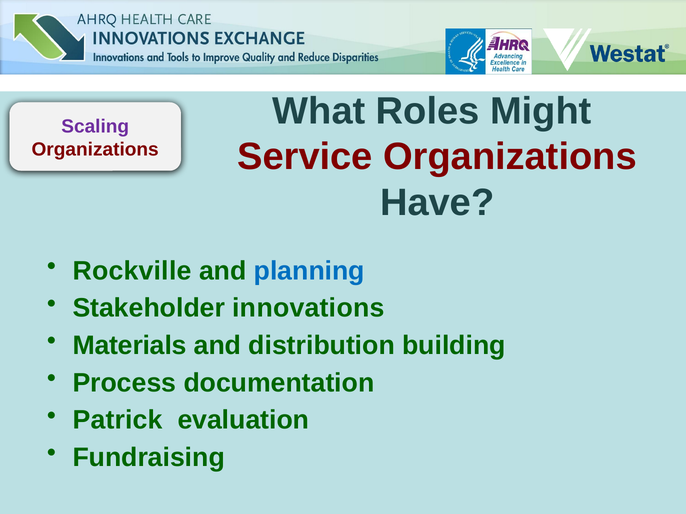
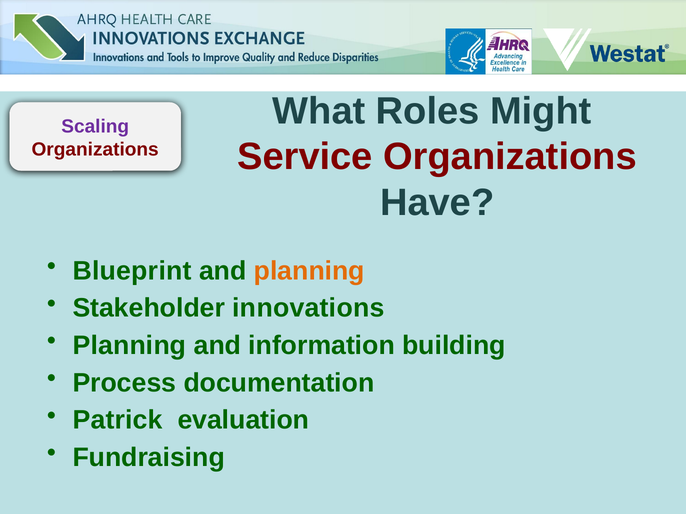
Rockville: Rockville -> Blueprint
planning at (309, 271) colour: blue -> orange
Materials at (130, 346): Materials -> Planning
distribution: distribution -> information
